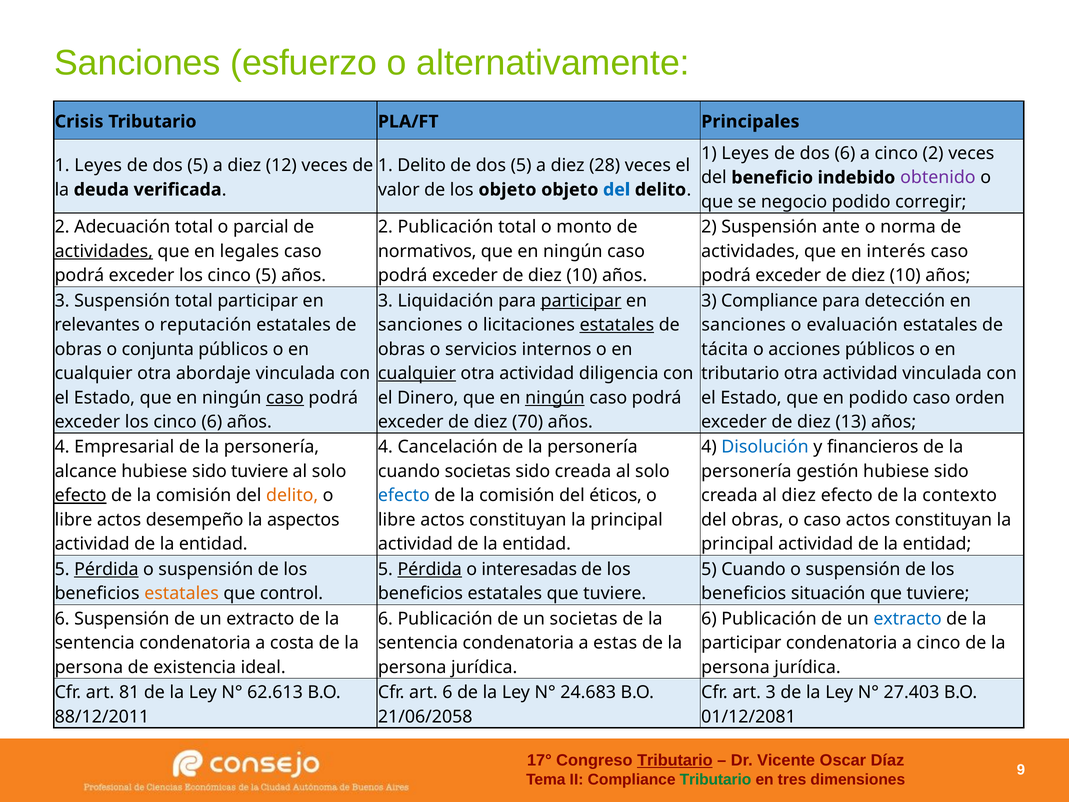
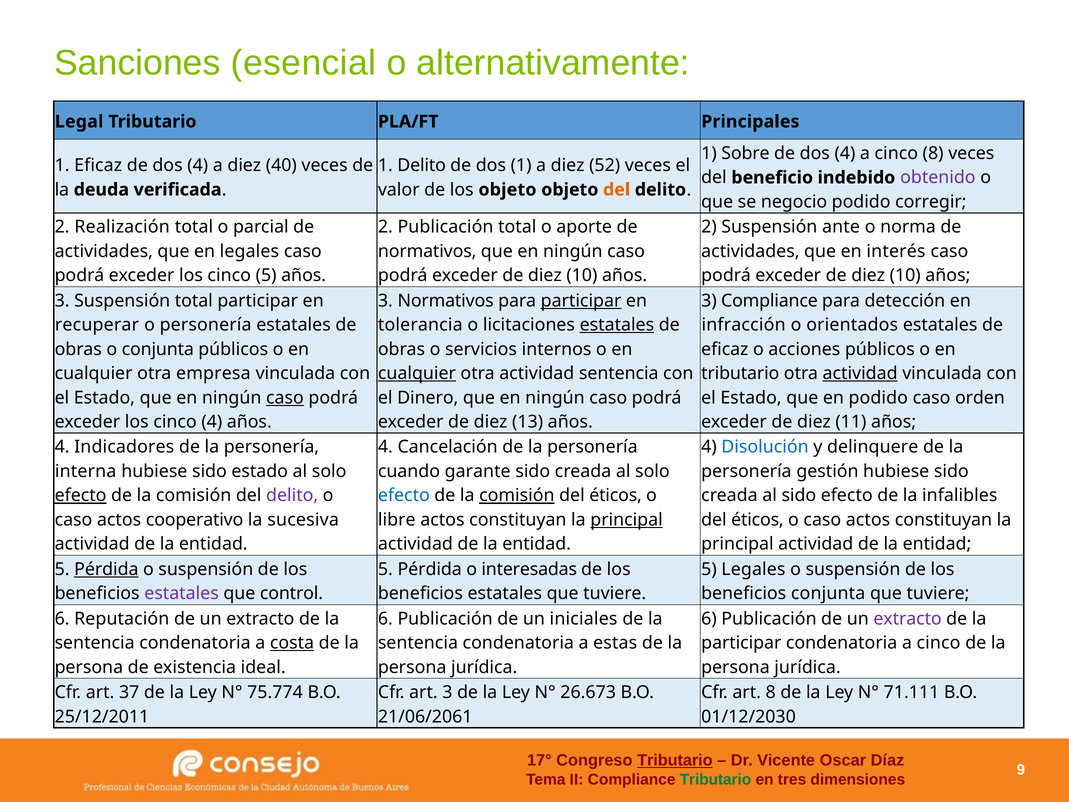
esfuerzo: esfuerzo -> esencial
Crisis: Crisis -> Legal
Leyes at (745, 153): Leyes -> Sobre
6 at (845, 153): 6 -> 4
cinco 2: 2 -> 8
Leyes at (98, 165): Leyes -> Eficaz
5 at (198, 165): 5 -> 4
12: 12 -> 40
5 at (521, 165): 5 -> 1
28: 28 -> 52
del at (617, 190) colour: blue -> orange
Adecuación: Adecuación -> Realización
monto: monto -> aporte
actividades at (104, 251) underline: present -> none
3 Liquidación: Liquidación -> Normativos
relevantes: relevantes -> recuperar
o reputación: reputación -> personería
sanciones at (420, 325): sanciones -> tolerancia
sanciones at (744, 325): sanciones -> infracción
evaluación: evaluación -> orientados
tácita at (725, 349): tácita -> eficaz
abordaje: abordaje -> empresa
actividad diligencia: diligencia -> sentencia
actividad at (860, 373) underline: none -> present
ningún at (555, 398) underline: present -> none
cinco 6: 6 -> 4
70: 70 -> 13
13: 13 -> 11
Empresarial: Empresarial -> Indicadores
financieros: financieros -> delinquere
alcance: alcance -> interna
sido tuviere: tuviere -> estado
cuando societas: societas -> garante
delito at (292, 495) colour: orange -> purple
comisión at (517, 495) underline: none -> present
al diez: diez -> sido
contexto: contexto -> infalibles
libre at (73, 520): libre -> caso
desempeño: desempeño -> cooperativo
aspectos: aspectos -> sucesiva
principal at (627, 520) underline: none -> present
obras at (757, 520): obras -> éticos
Pérdida at (430, 569) underline: present -> none
5 Cuando: Cuando -> Legales
estatales at (182, 593) colour: orange -> purple
beneficios situación: situación -> conjunta
6 Suspensión: Suspensión -> Reputación
un societas: societas -> iniciales
extracto at (908, 619) colour: blue -> purple
costa underline: none -> present
81: 81 -> 37
62.613: 62.613 -> 75.774
art 6: 6 -> 3
24.683: 24.683 -> 26.673
art 3: 3 -> 8
27.403: 27.403 -> 71.111
88/12/2011: 88/12/2011 -> 25/12/2011
21/06/2058: 21/06/2058 -> 21/06/2061
01/12/2081: 01/12/2081 -> 01/12/2030
